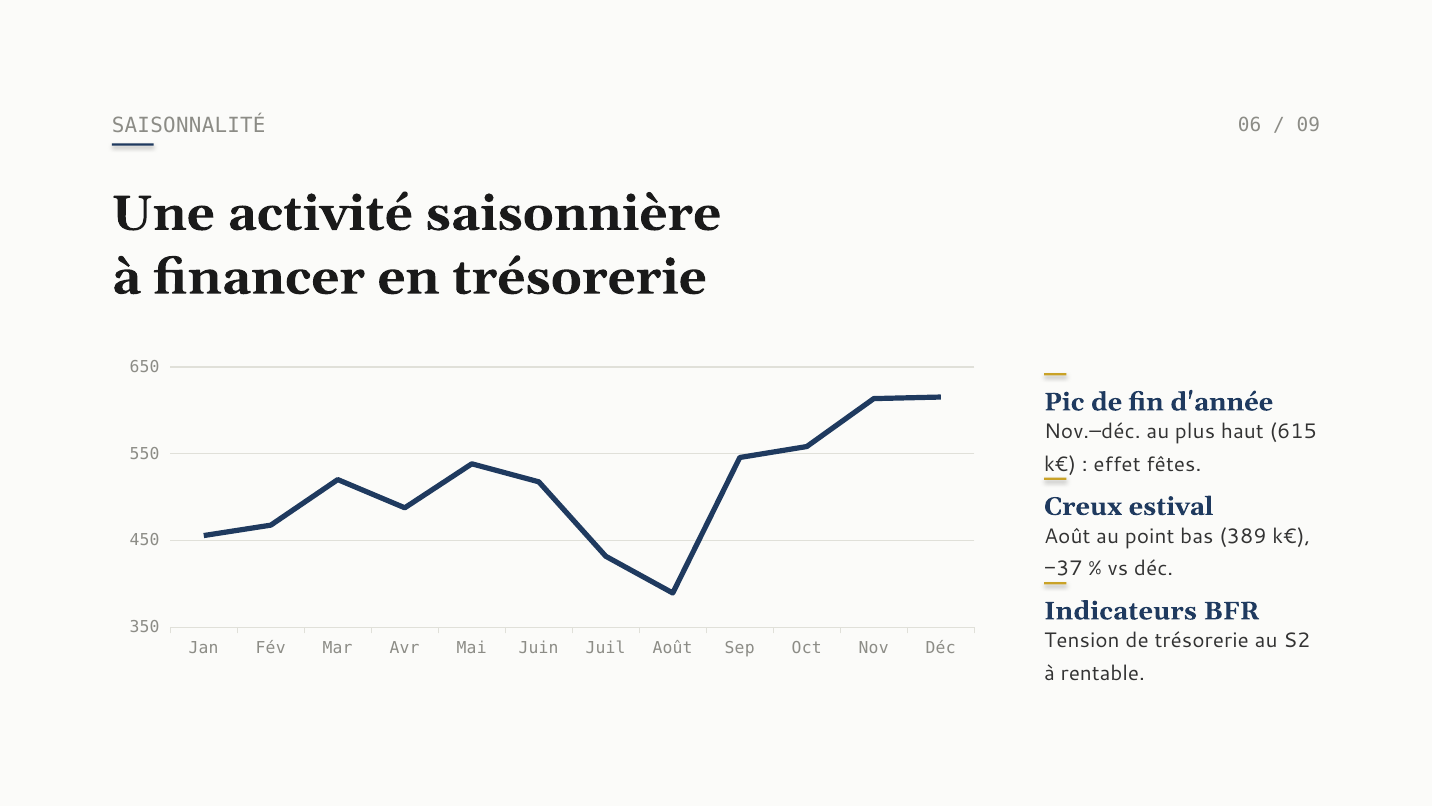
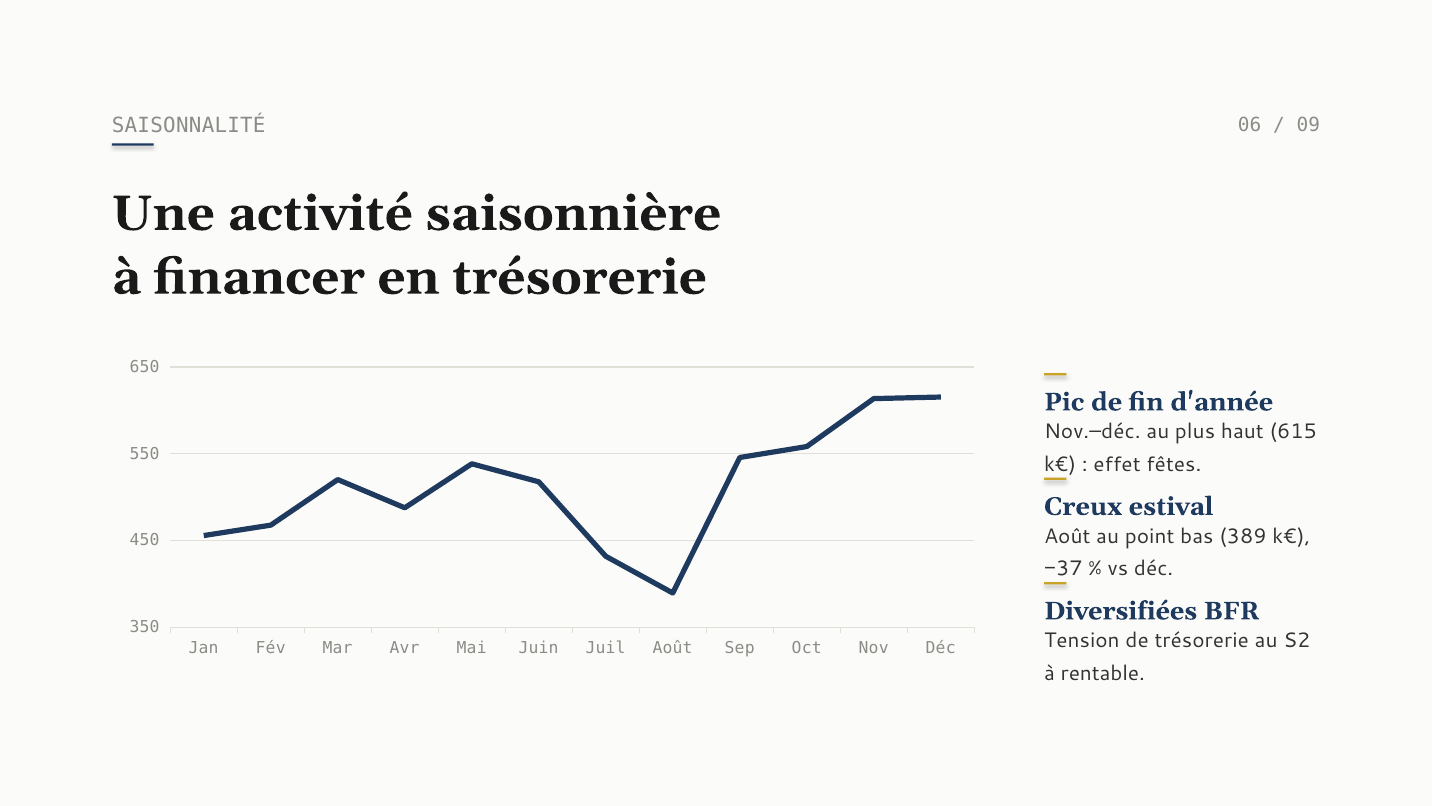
Indicateurs: Indicateurs -> Diversifiées
